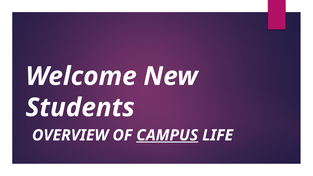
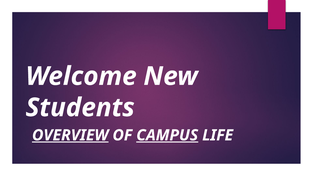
OVERVIEW underline: none -> present
